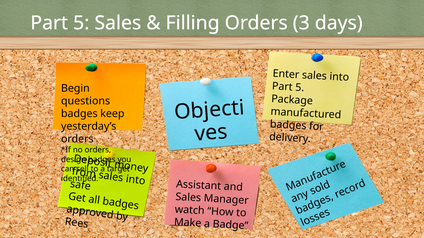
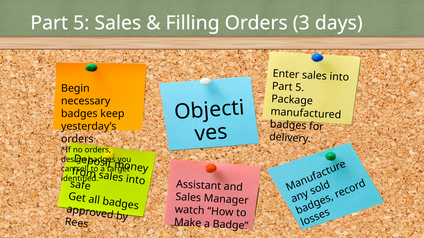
questions: questions -> necessary
